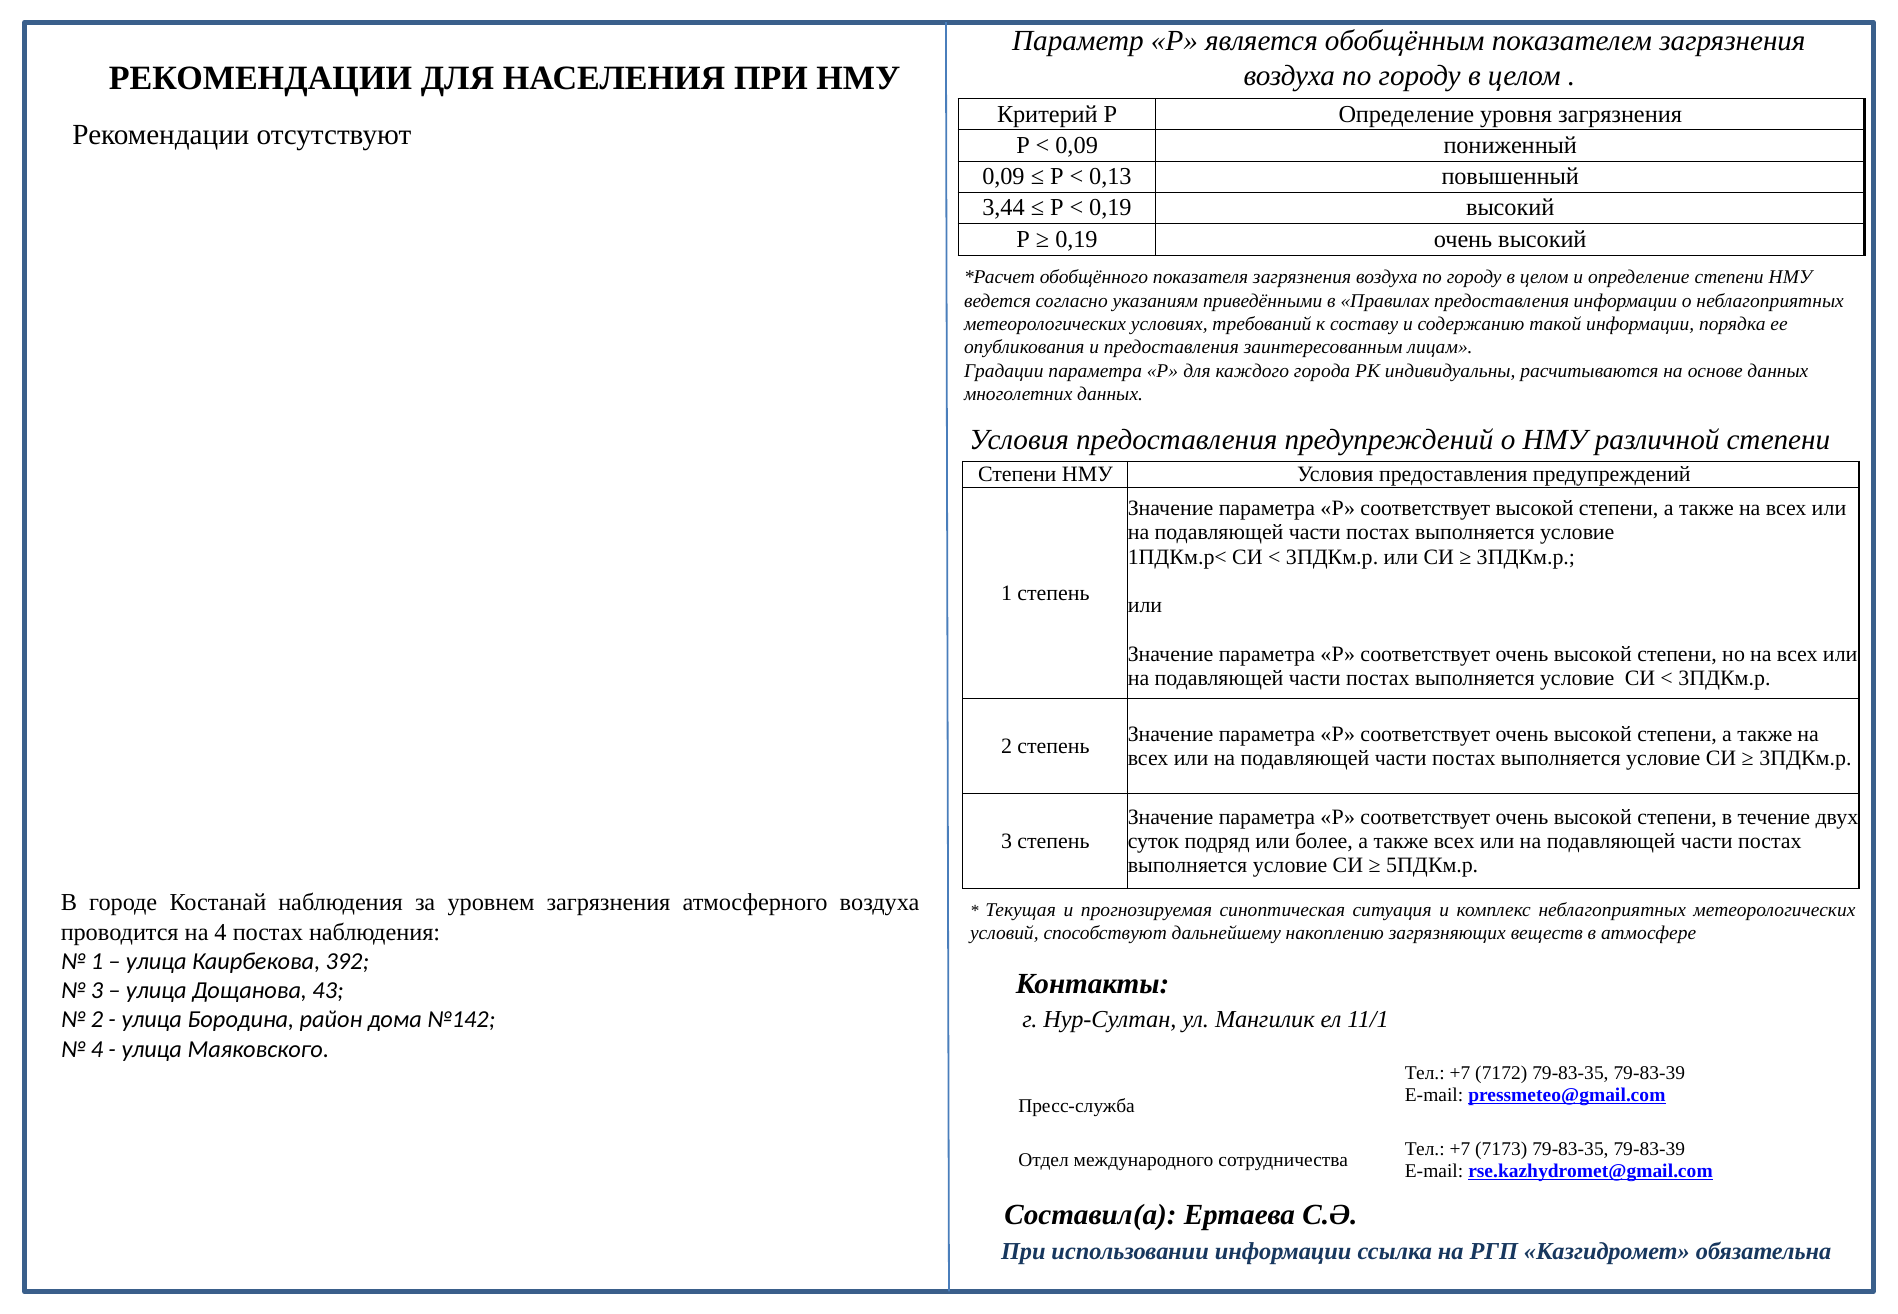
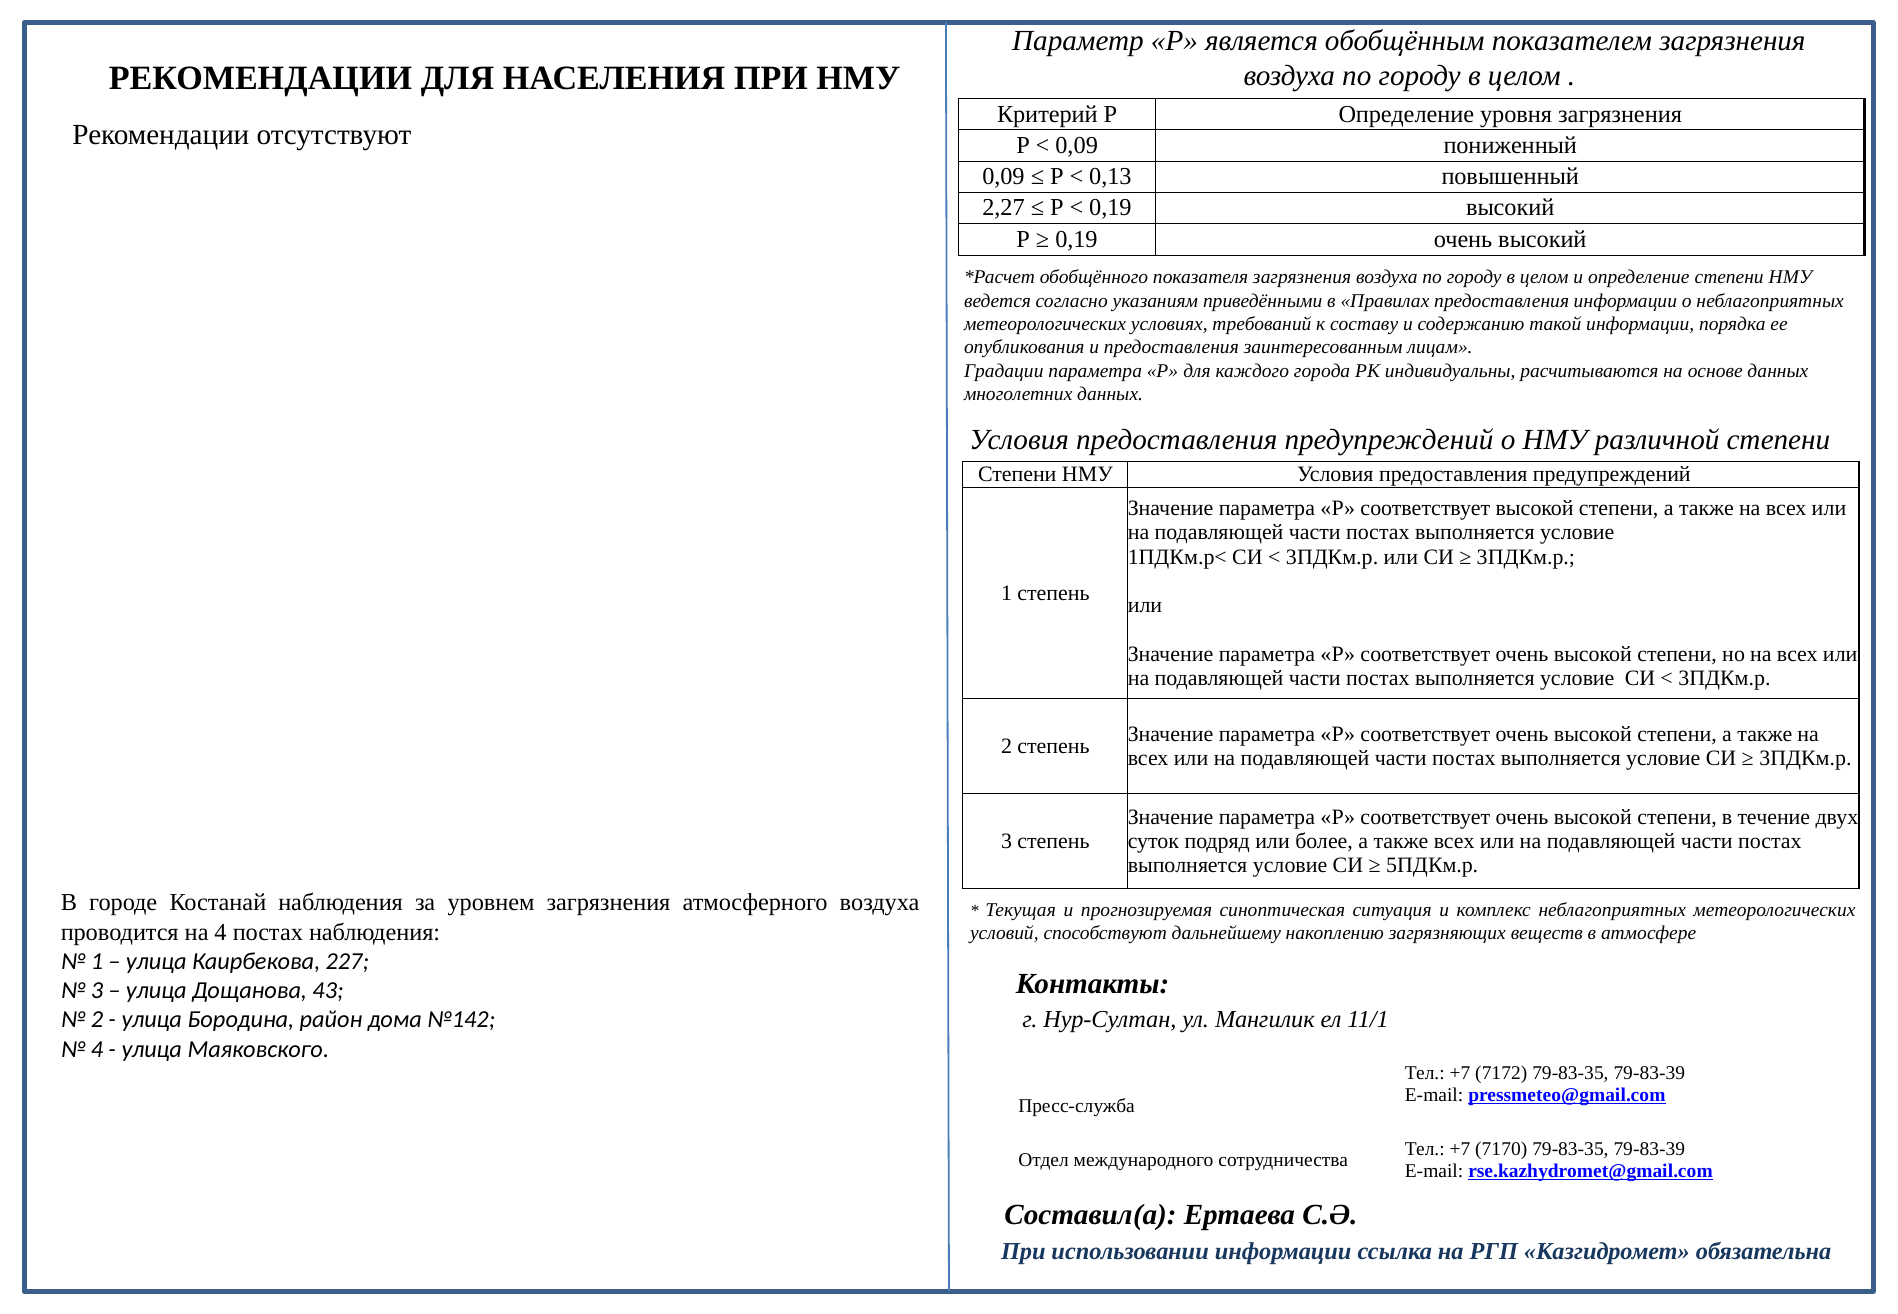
3,44: 3,44 -> 2,27
392: 392 -> 227
7173: 7173 -> 7170
